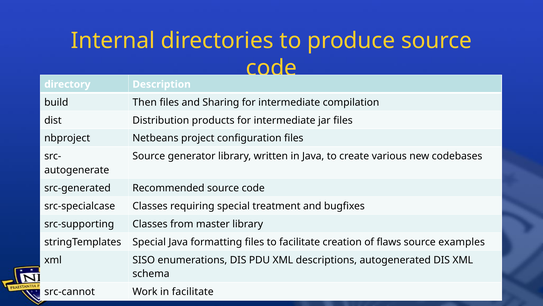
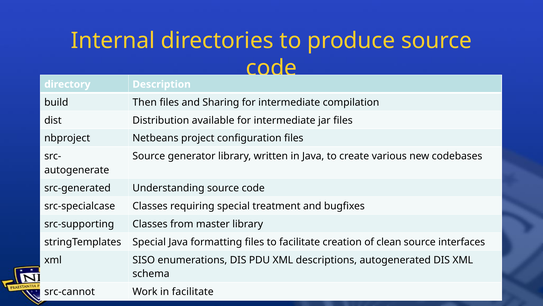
products: products -> available
Recommended: Recommended -> Understanding
flaws: flaws -> clean
examples: examples -> interfaces
